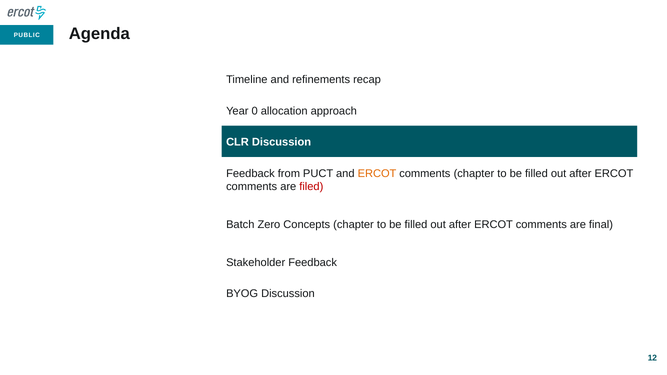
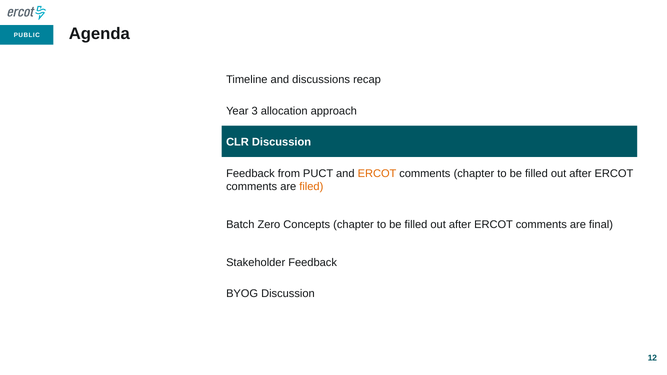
refinements: refinements -> discussions
0: 0 -> 3
filed colour: red -> orange
